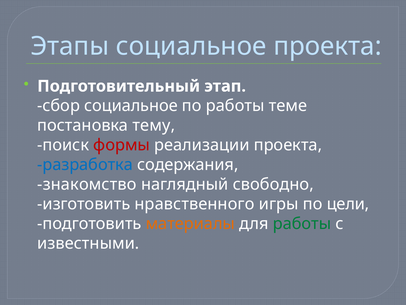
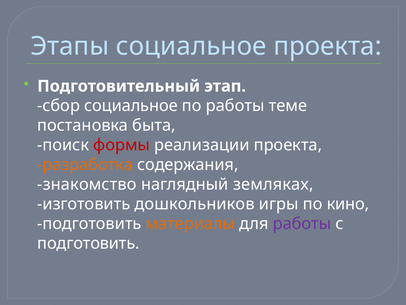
тему: тему -> быта
разработка colour: blue -> orange
свободно: свободно -> земляках
нравственного: нравственного -> дошкольников
цели: цели -> кино
работы at (302, 223) colour: green -> purple
известными at (88, 243): известными -> подготовить
